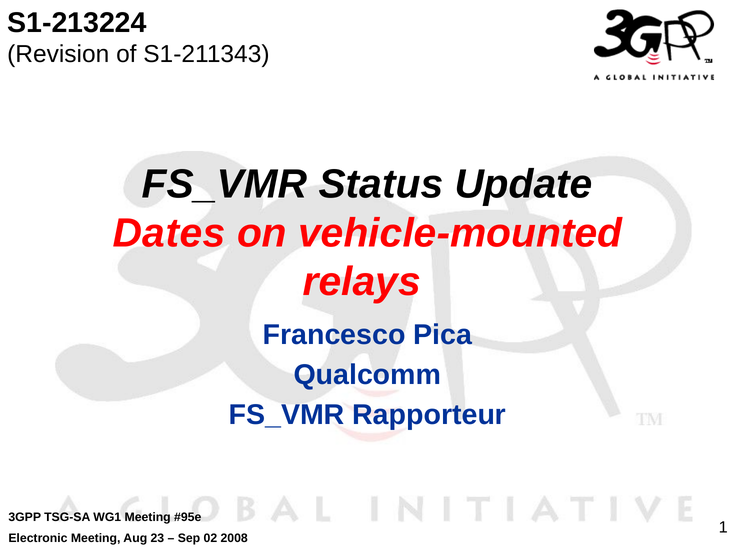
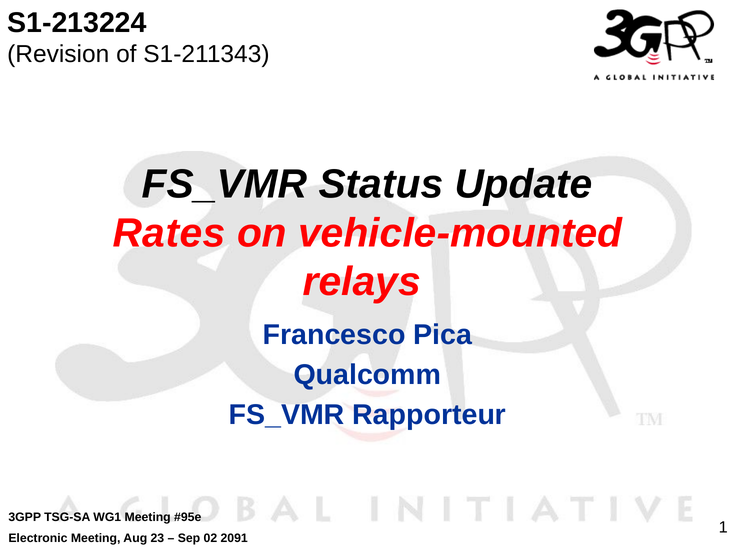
Dates: Dates -> Rates
2008: 2008 -> 2091
